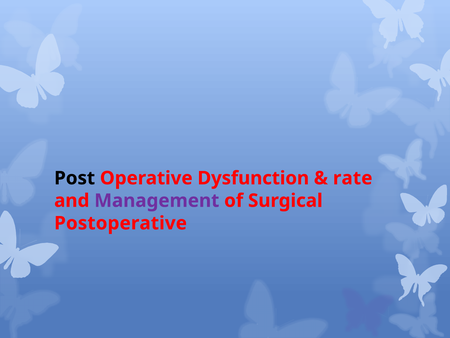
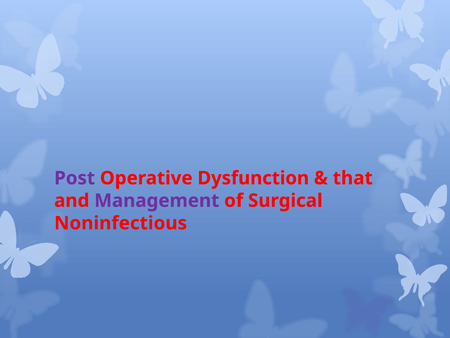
Post colour: black -> purple
rate: rate -> that
Postoperative: Postoperative -> Noninfectious
